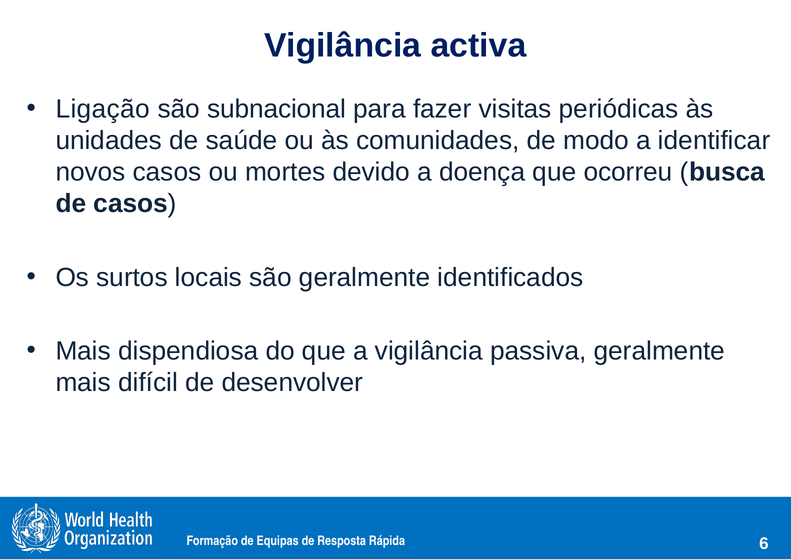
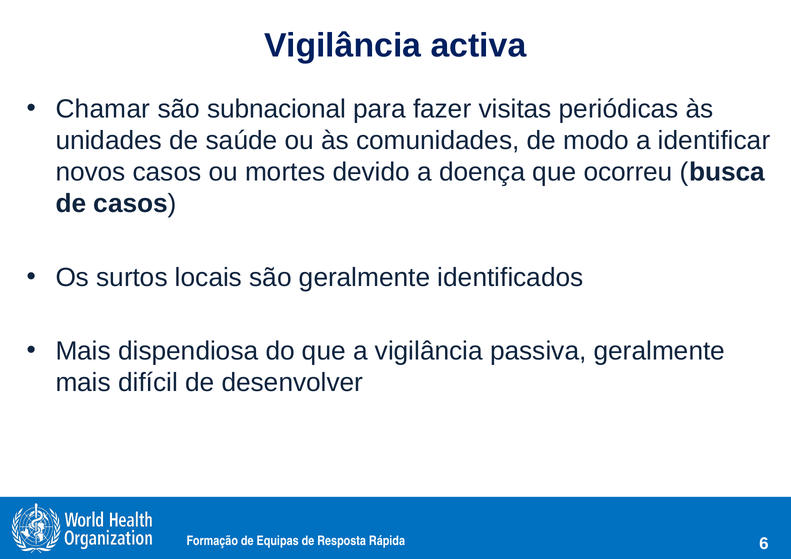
Ligação: Ligação -> Chamar
